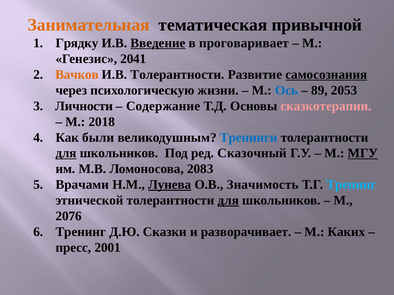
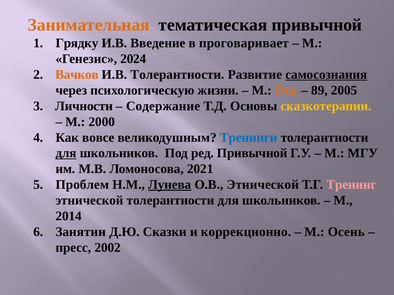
Введение underline: present -> none
2041: 2041 -> 2024
Ось colour: blue -> orange
2053: 2053 -> 2005
сказкотерапии colour: pink -> yellow
2018: 2018 -> 2000
были: были -> вовсе
ред Сказочный: Сказочный -> Привычной
МГУ underline: present -> none
2083: 2083 -> 2021
Врачами: Врачами -> Проблем
О.В Значимость: Значимость -> Этнической
Тренинг at (351, 185) colour: light blue -> pink
для at (228, 201) underline: present -> none
2076: 2076 -> 2014
Тренинг at (81, 232): Тренинг -> Занятии
разворачивает: разворачивает -> коррекционно
Каких: Каких -> Осень
2001: 2001 -> 2002
